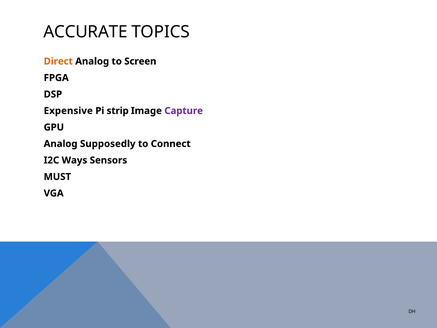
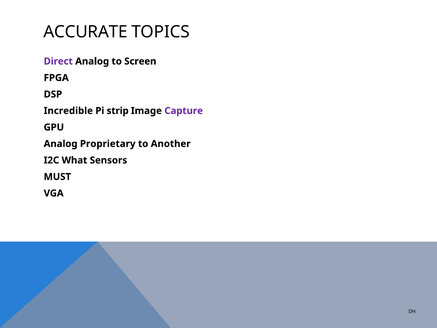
Direct colour: orange -> purple
Expensive: Expensive -> Incredible
Supposedly: Supposedly -> Proprietary
Connect: Connect -> Another
Ways: Ways -> What
